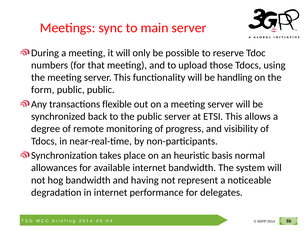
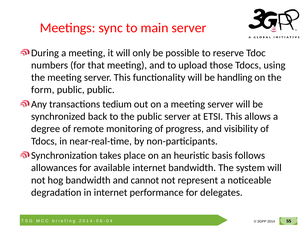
flexible: flexible -> tedium
normal: normal -> follows
having: having -> cannot
